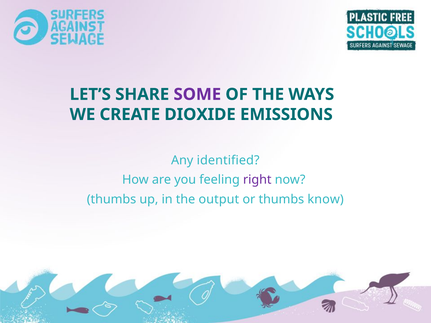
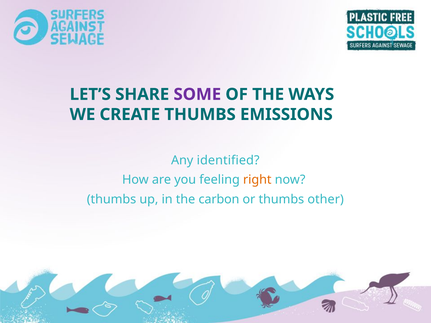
CREATE DIOXIDE: DIOXIDE -> THUMBS
right colour: purple -> orange
output: output -> carbon
know: know -> other
